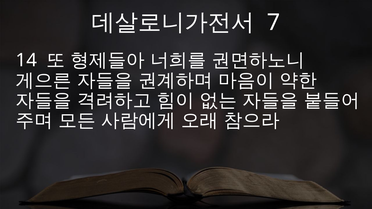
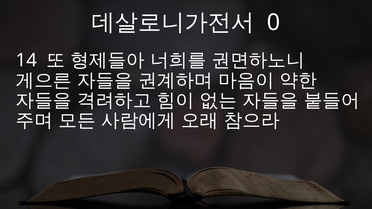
7: 7 -> 0
